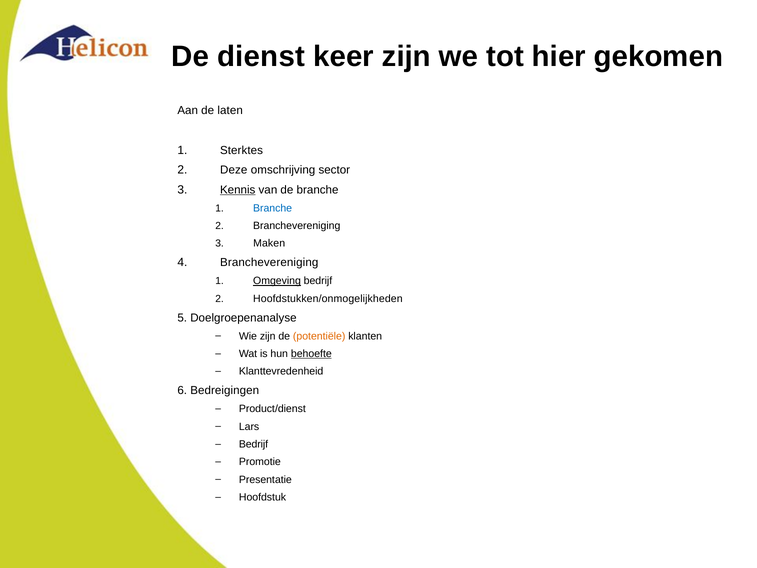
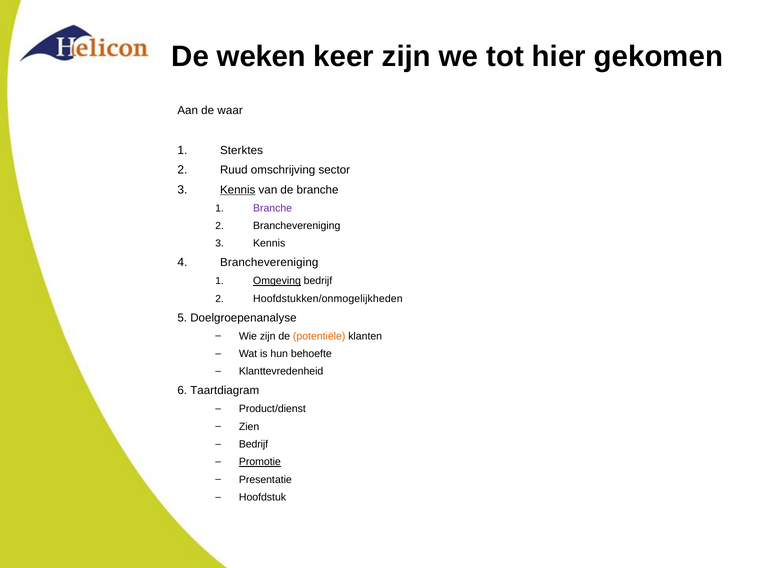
dienst: dienst -> weken
laten: laten -> waar
Deze: Deze -> Ruud
Branche at (273, 208) colour: blue -> purple
Maken at (269, 243): Maken -> Kennis
behoefte underline: present -> none
Bedreigingen: Bedreigingen -> Taartdiagram
Lars: Lars -> Zien
Promotie underline: none -> present
